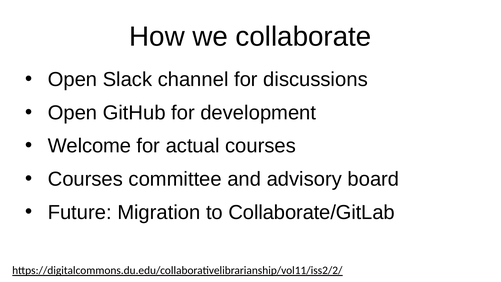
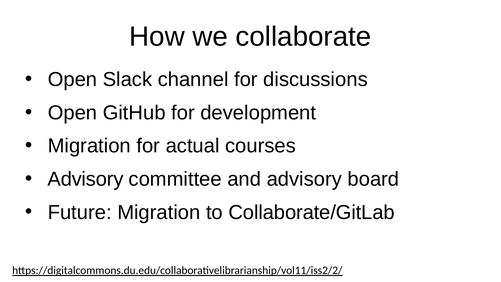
Welcome at (89, 146): Welcome -> Migration
Courses at (85, 179): Courses -> Advisory
